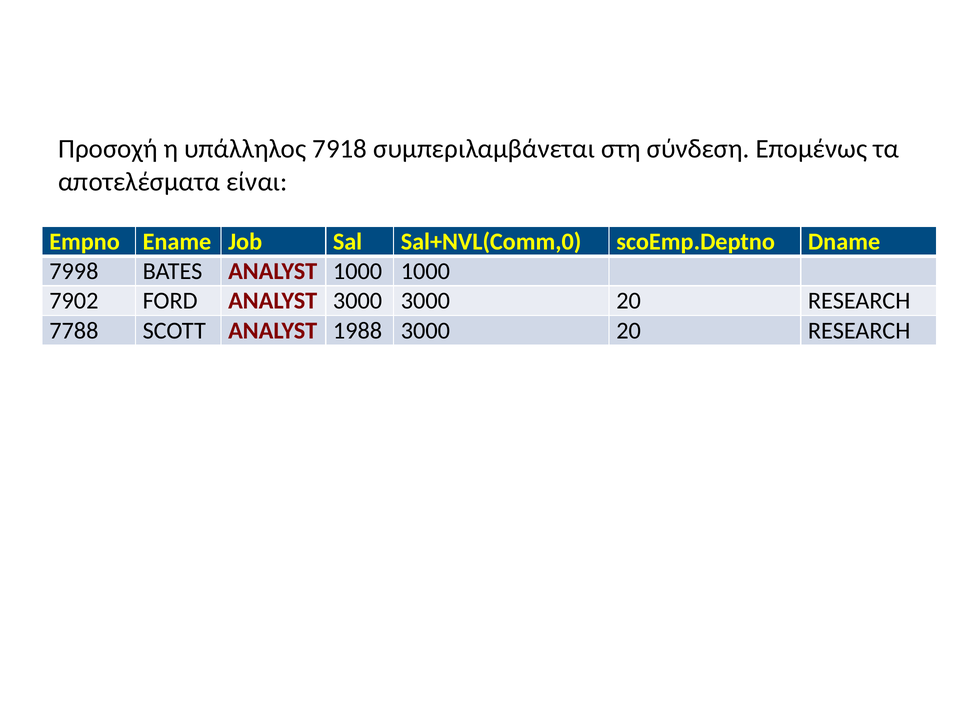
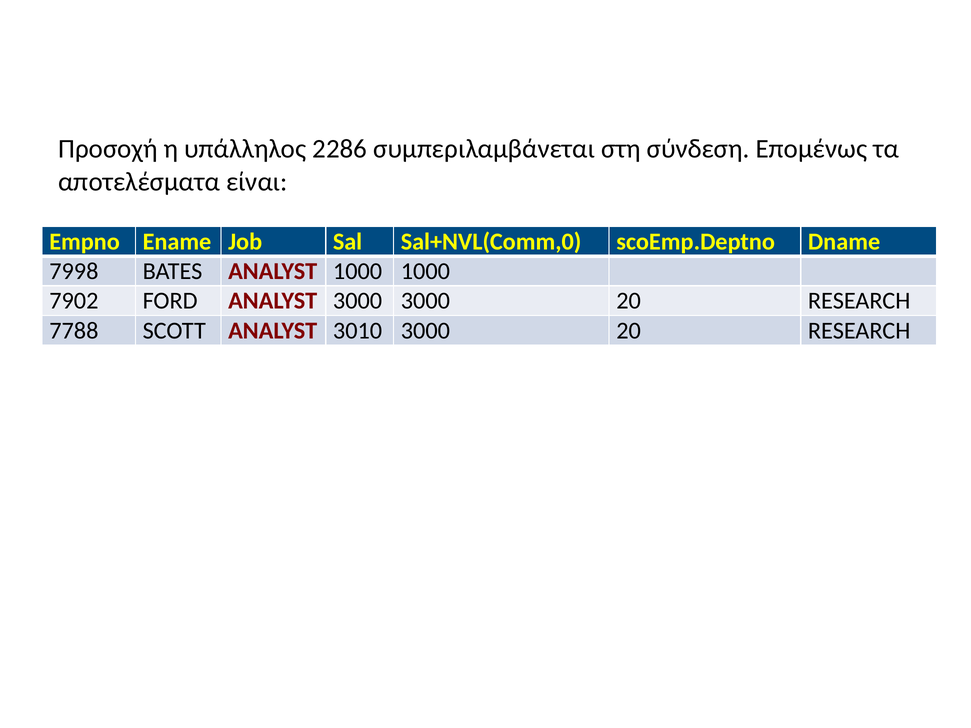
7918: 7918 -> 2286
1988: 1988 -> 3010
